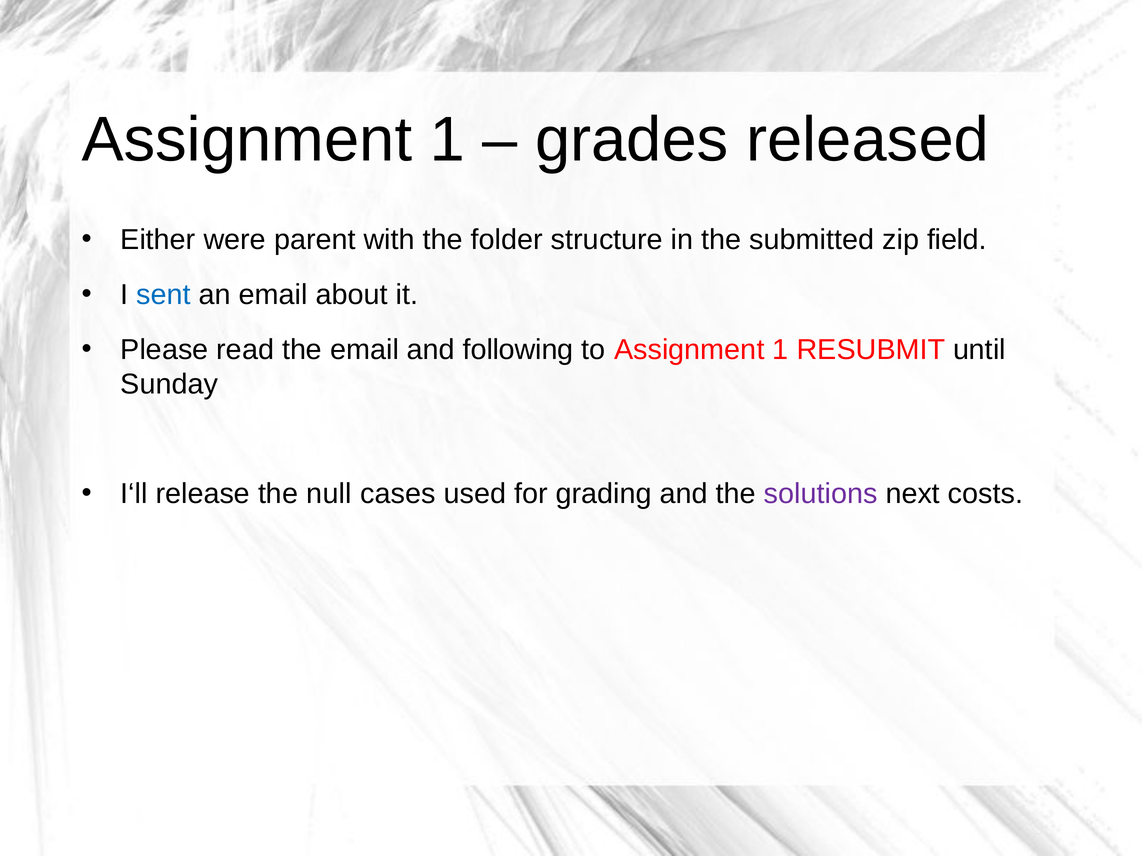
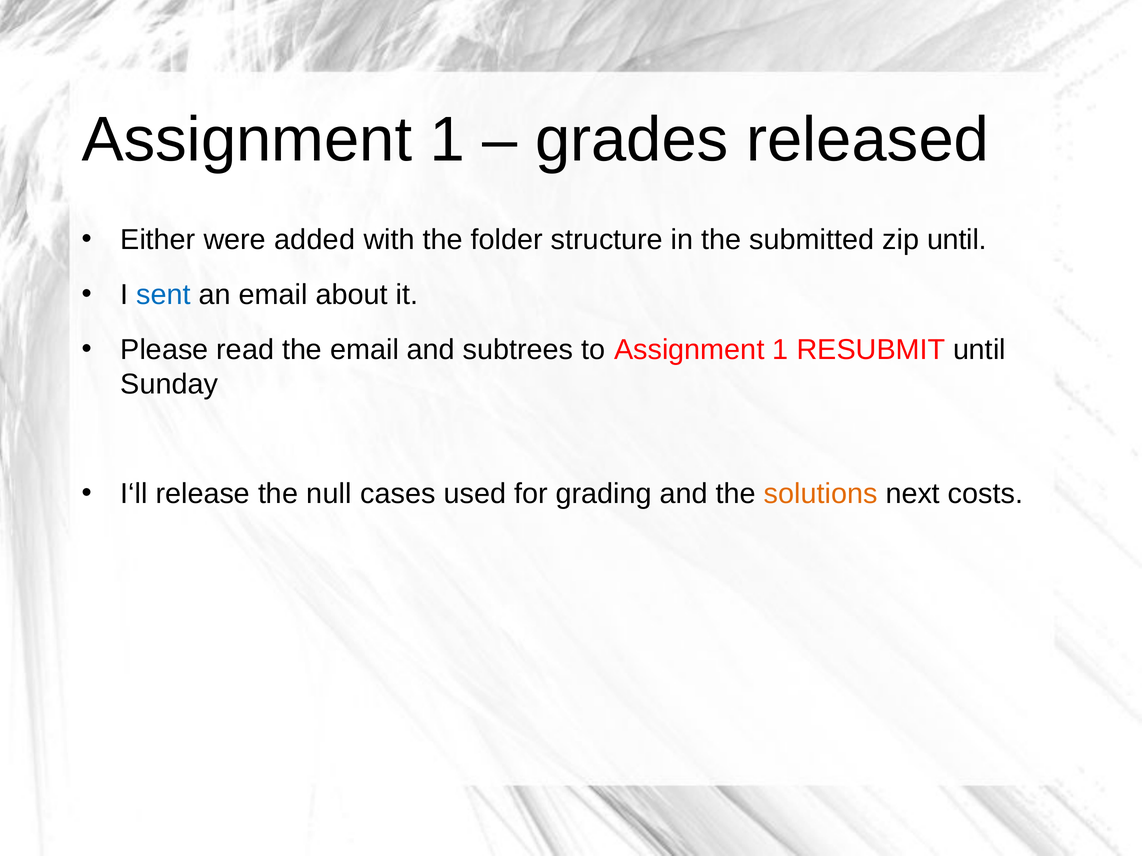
parent: parent -> added
zip field: field -> until
following: following -> subtrees
solutions colour: purple -> orange
